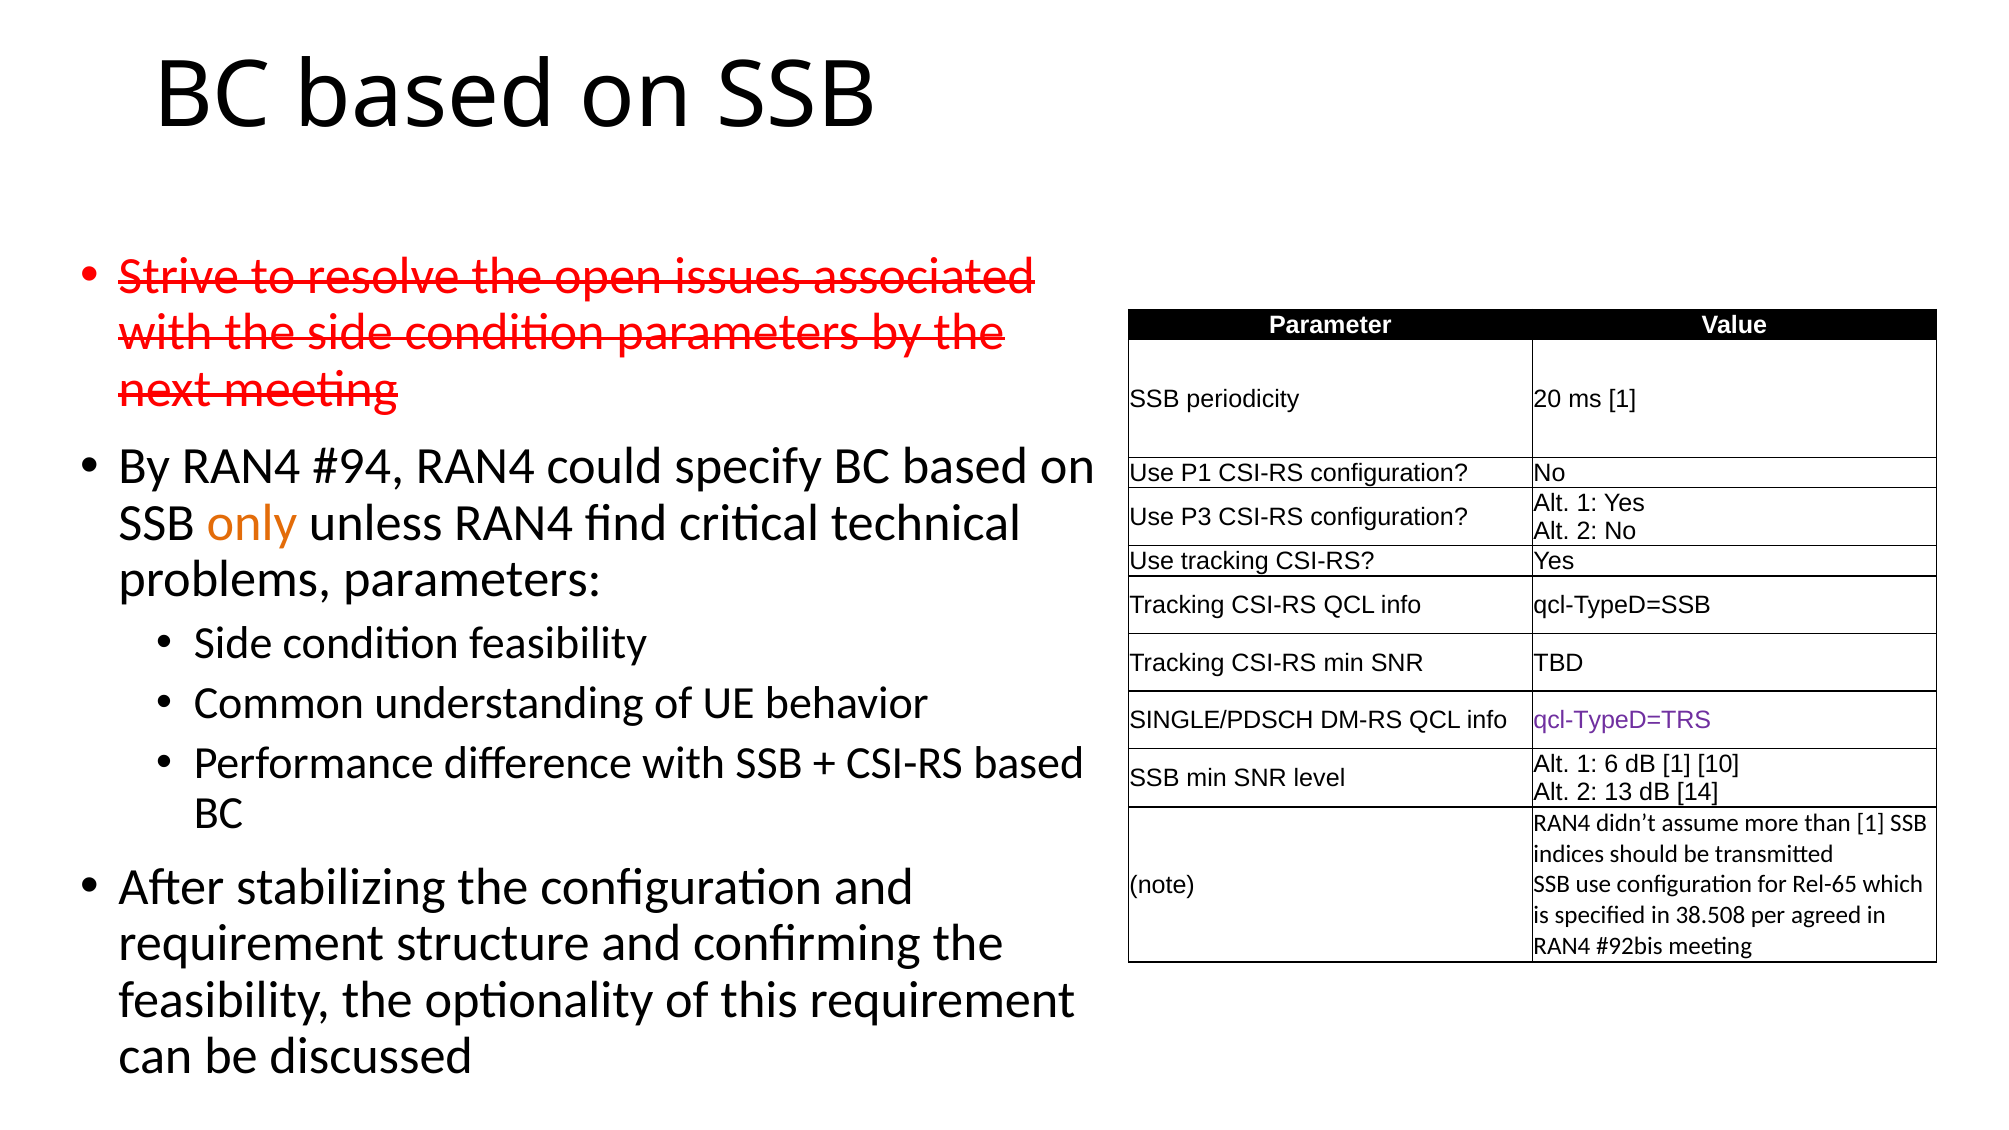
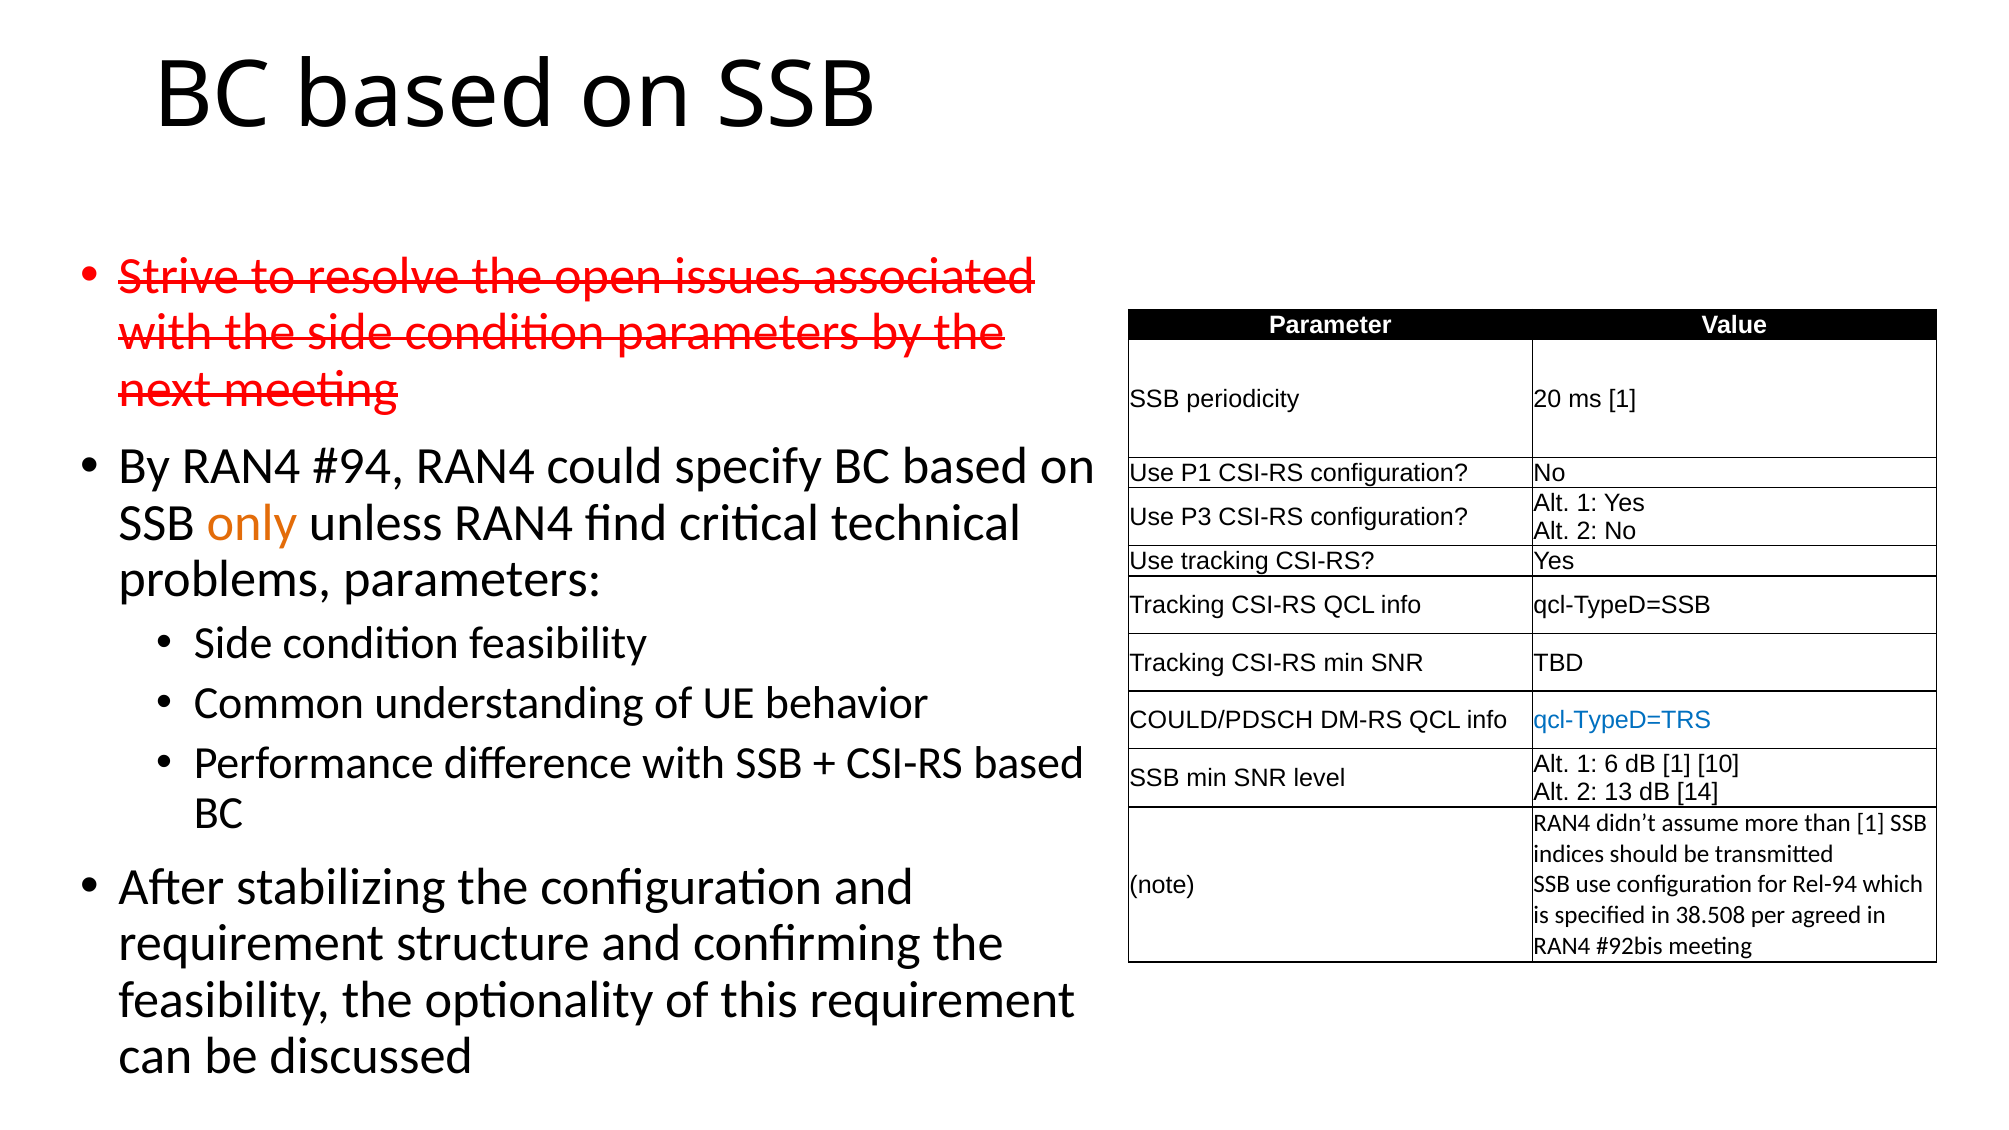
SINGLE/PDSCH: SINGLE/PDSCH -> COULD/PDSCH
qcl-TypeD=TRS colour: purple -> blue
Rel-65: Rel-65 -> Rel-94
